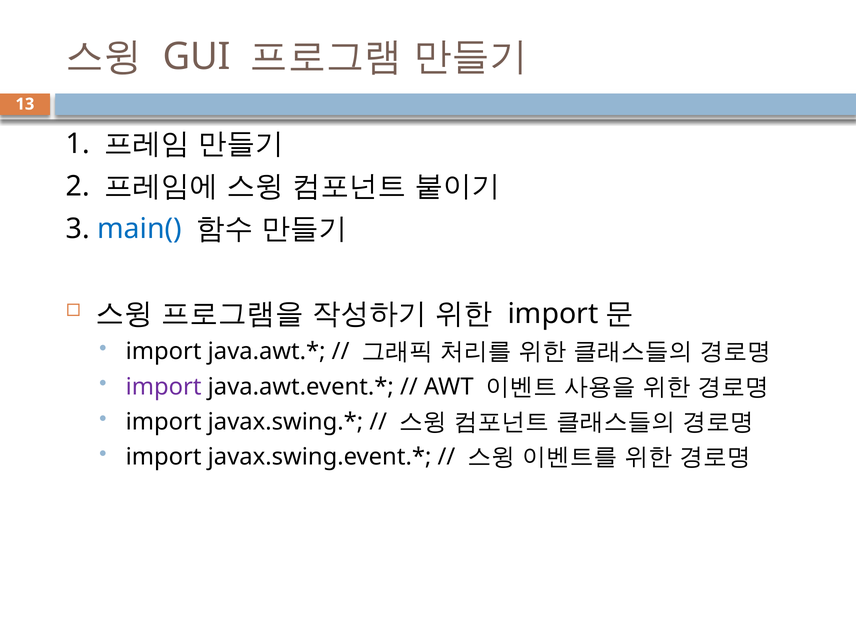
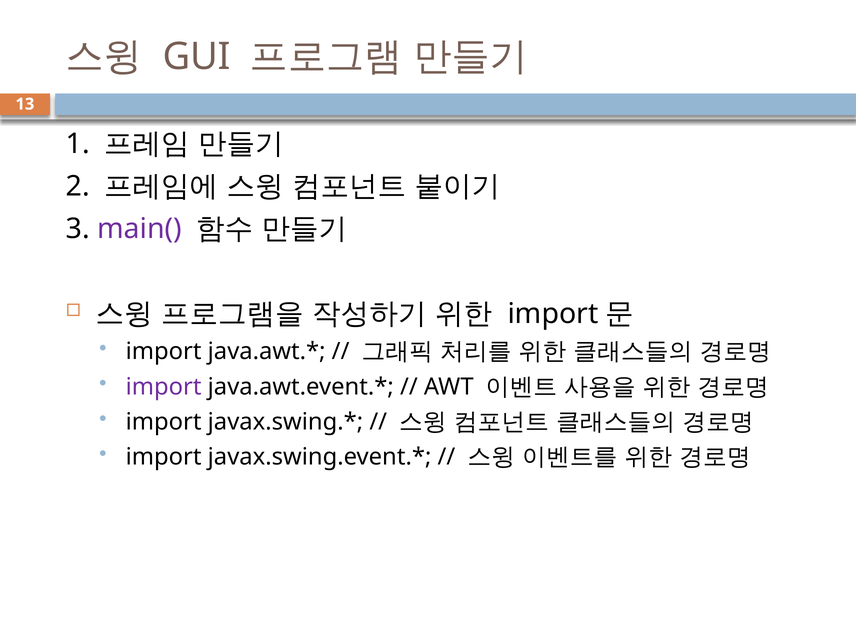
main( colour: blue -> purple
